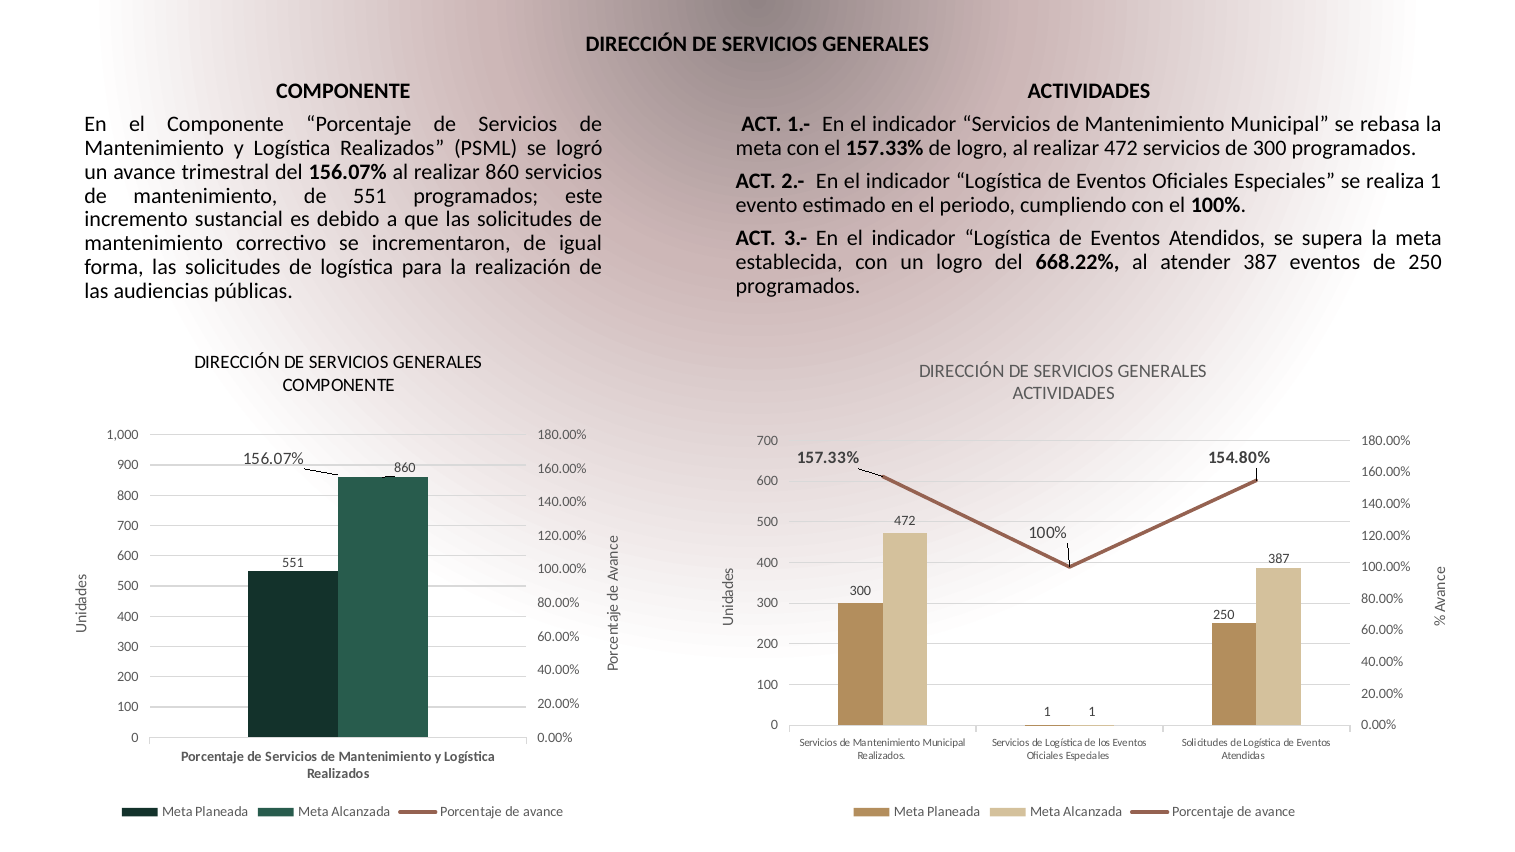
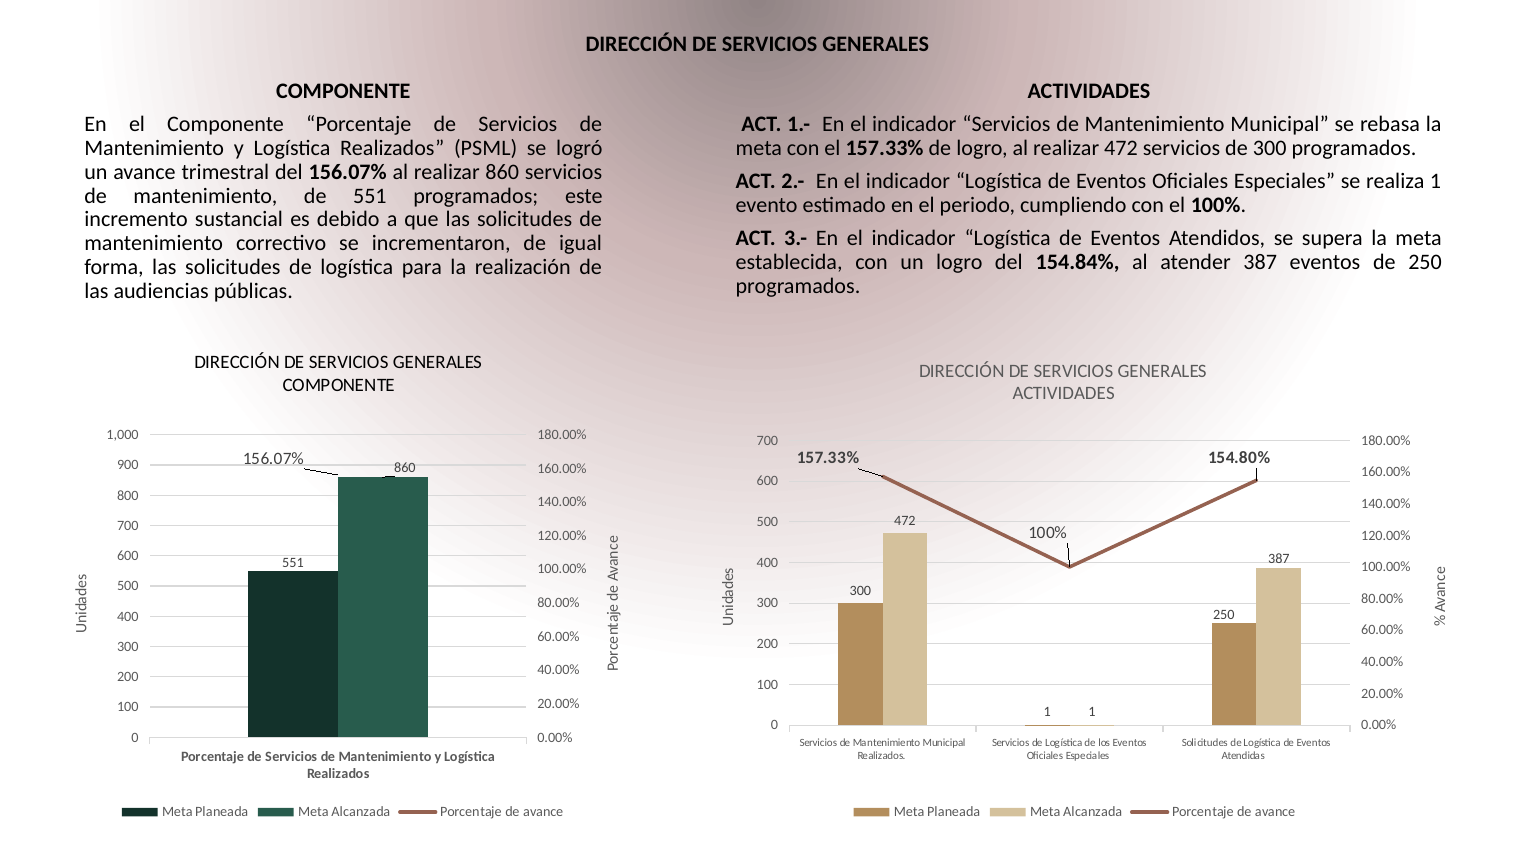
668.22%: 668.22% -> 154.84%
